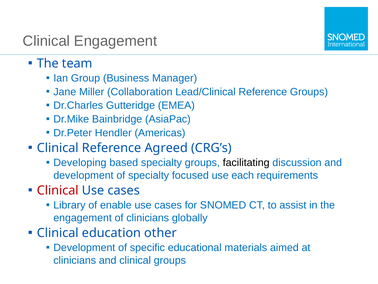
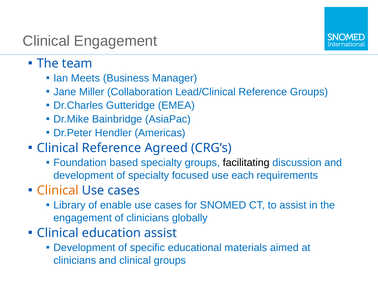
Group: Group -> Meets
Developing: Developing -> Foundation
Clinical at (58, 190) colour: red -> orange
education other: other -> assist
